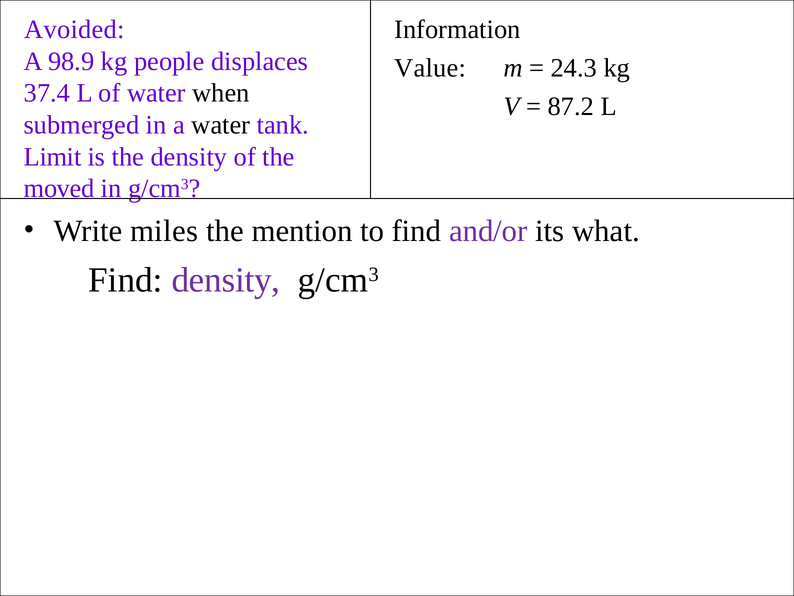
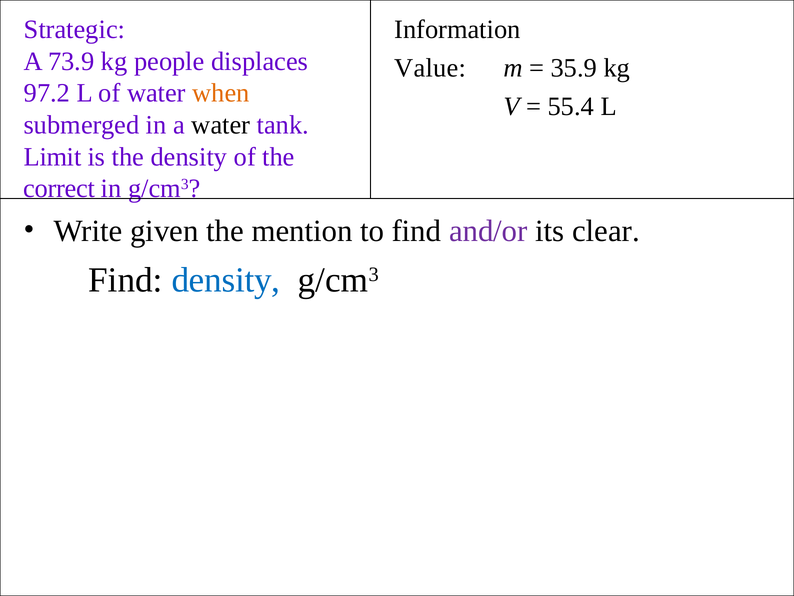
Avoided: Avoided -> Strategic
98.9: 98.9 -> 73.9
24.3: 24.3 -> 35.9
37.4: 37.4 -> 97.2
when colour: black -> orange
87.2: 87.2 -> 55.4
moved: moved -> correct
miles: miles -> given
what: what -> clear
density at (226, 280) colour: purple -> blue
